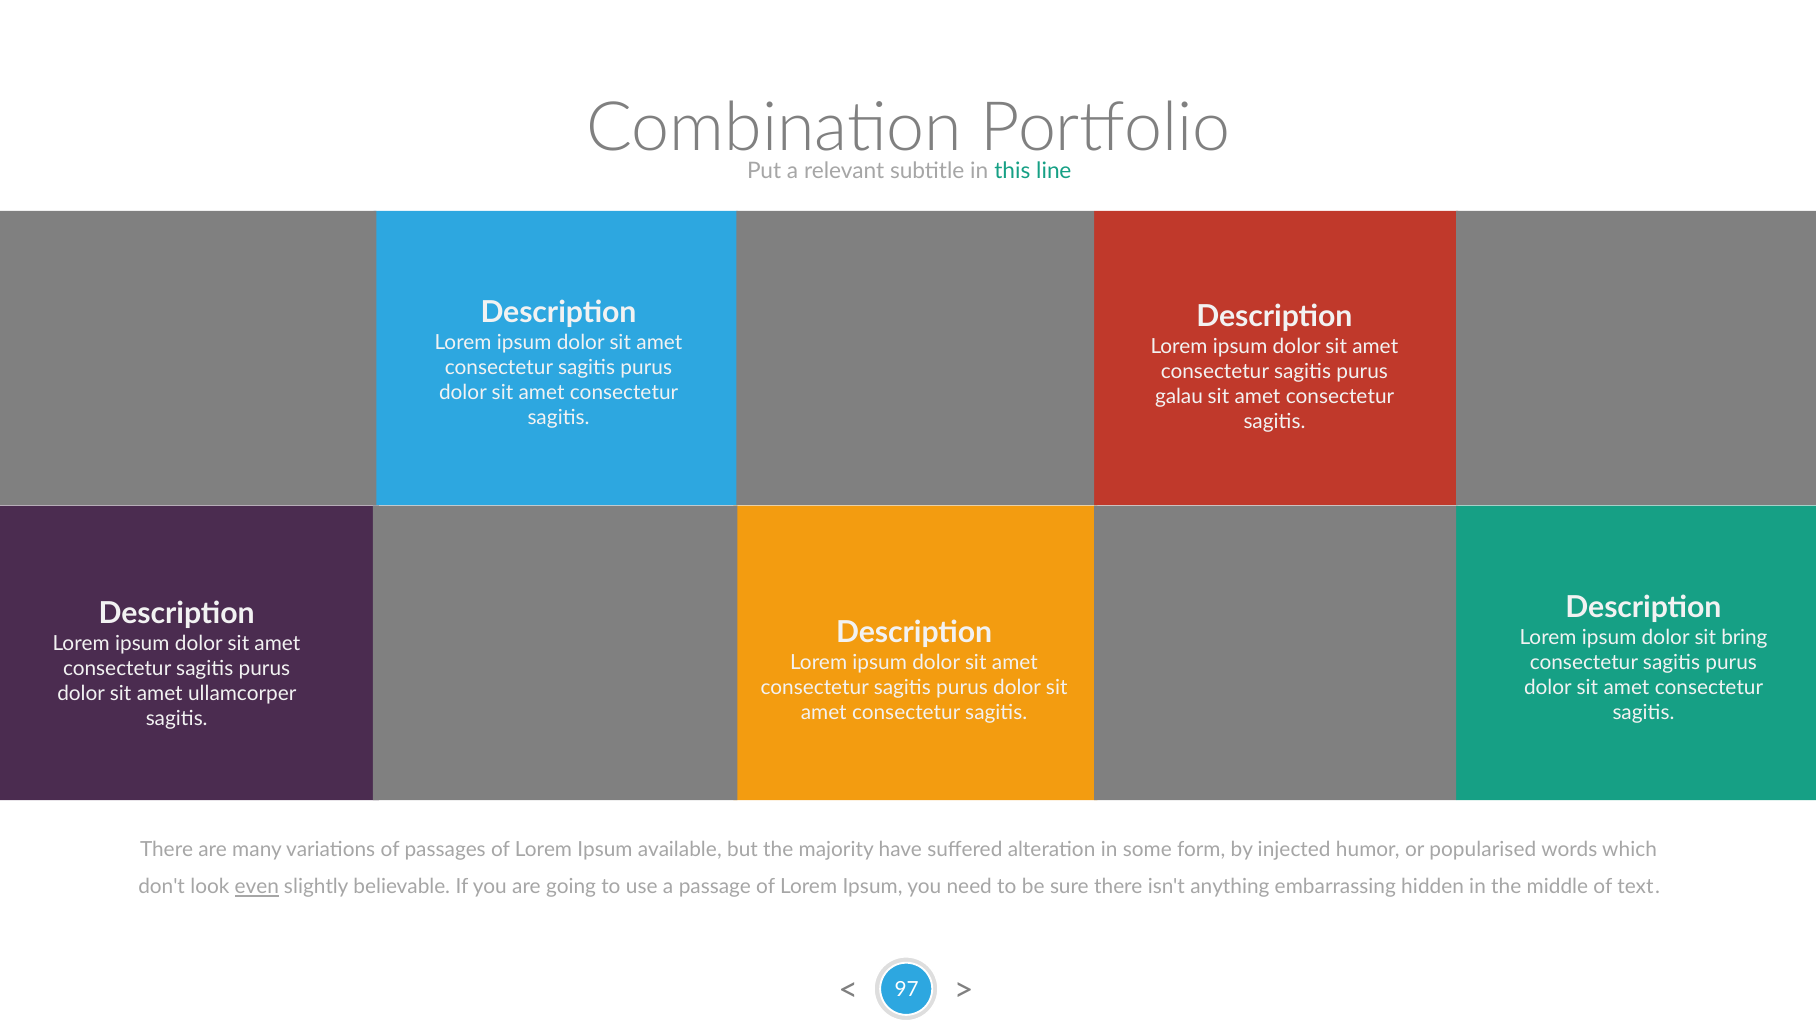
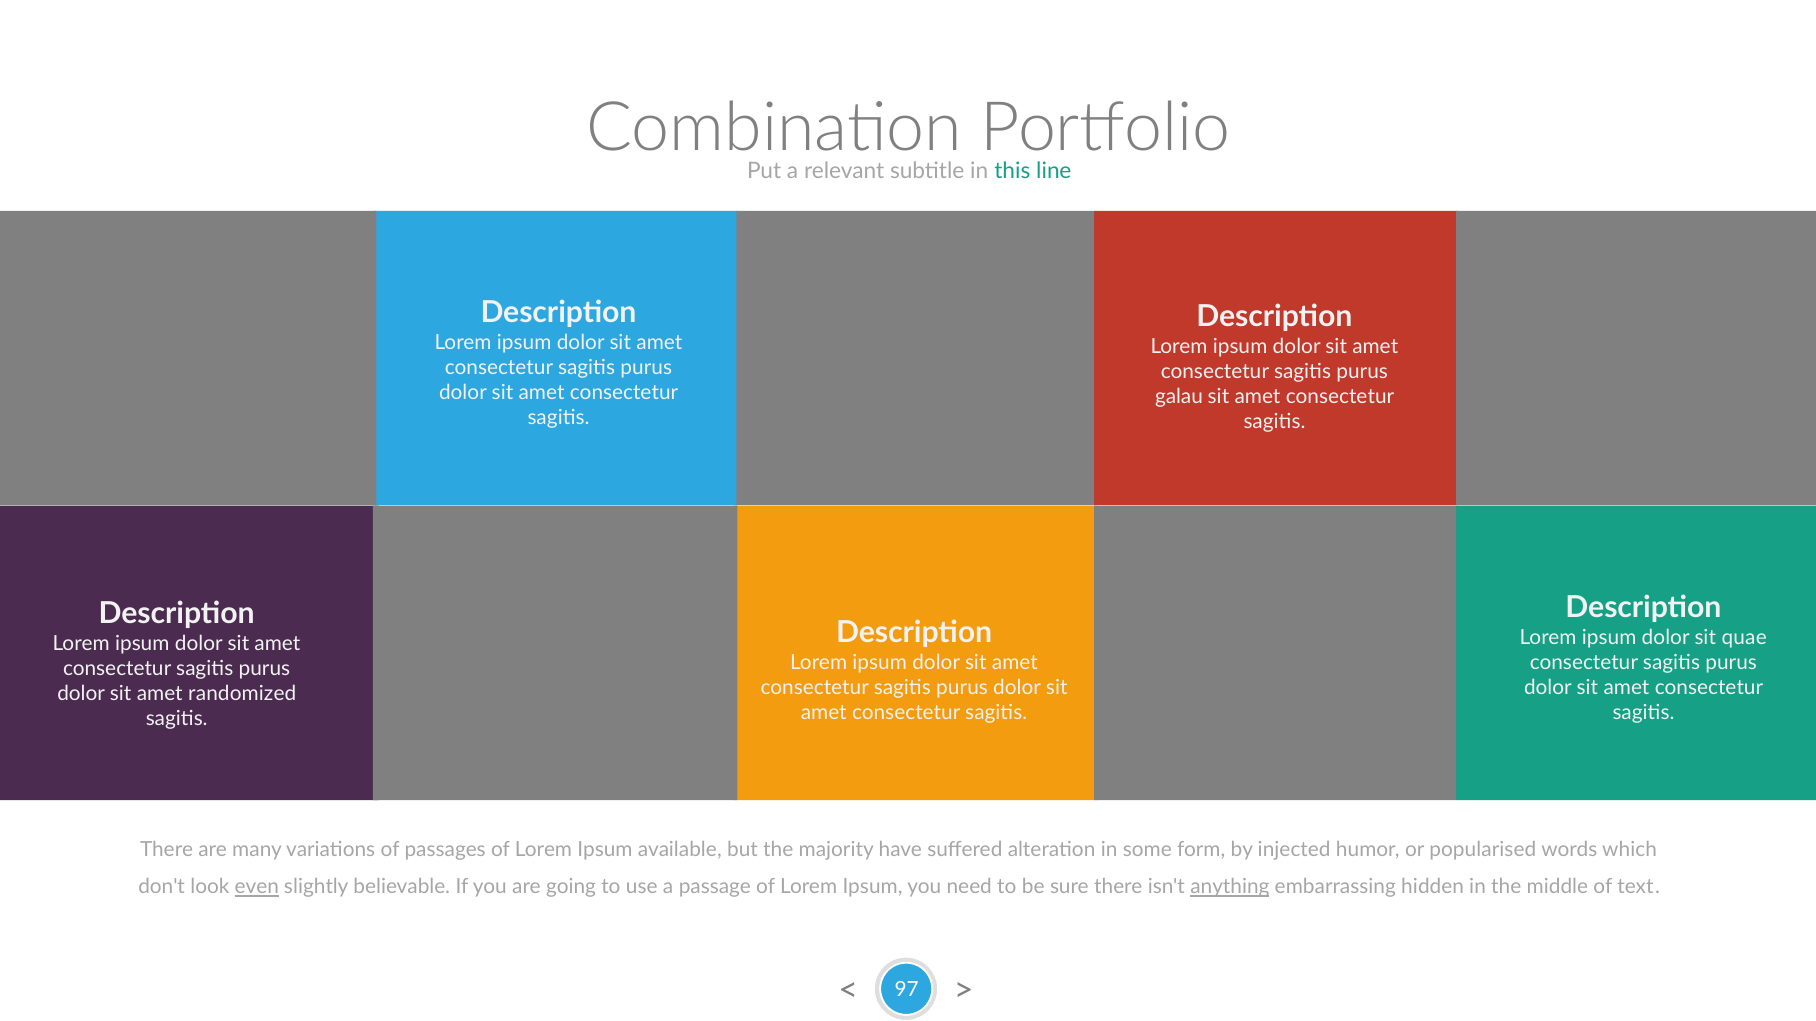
bring: bring -> quae
ullamcorper: ullamcorper -> randomized
anything underline: none -> present
